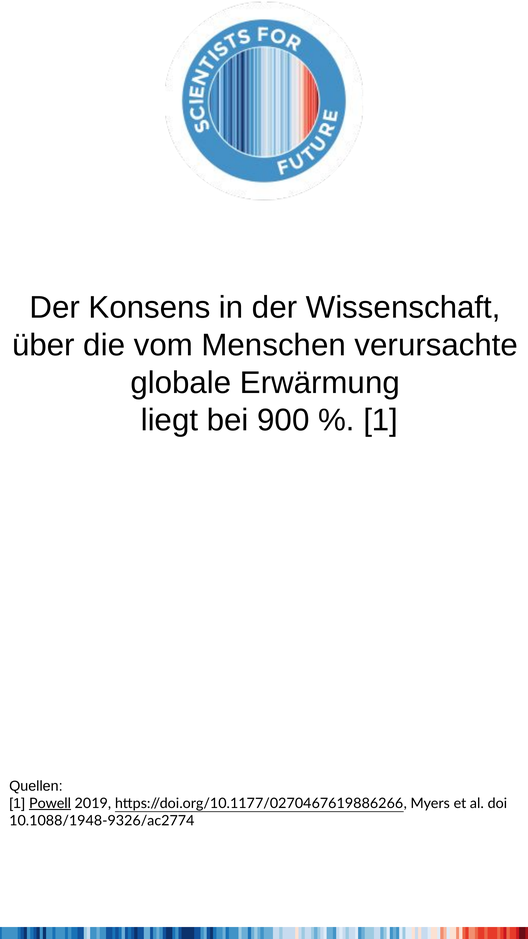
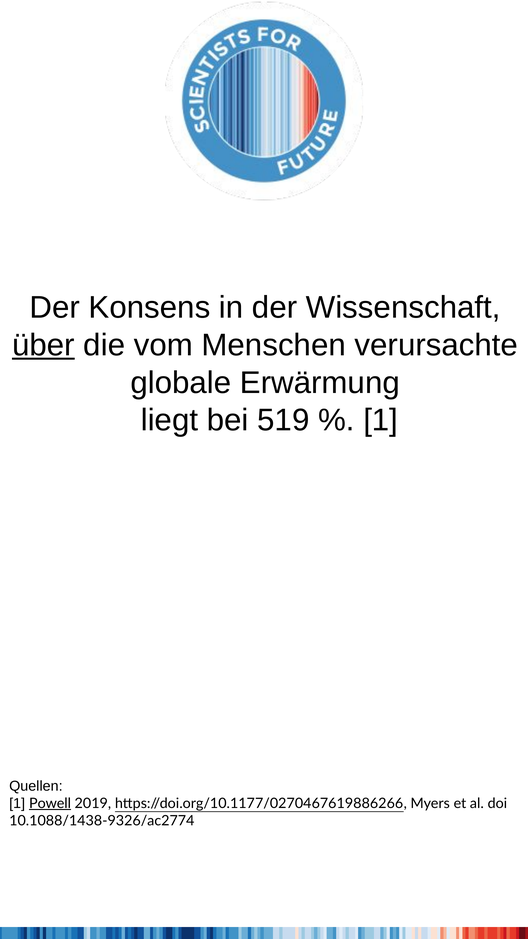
über underline: none -> present
900: 900 -> 519
10.1088/1948-9326/ac2774: 10.1088/1948-9326/ac2774 -> 10.1088/1438-9326/ac2774
